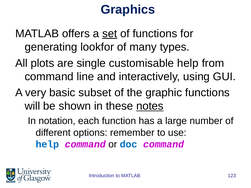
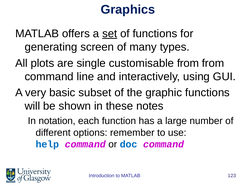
lookfor: lookfor -> screen
customisable help: help -> from
notes underline: present -> none
